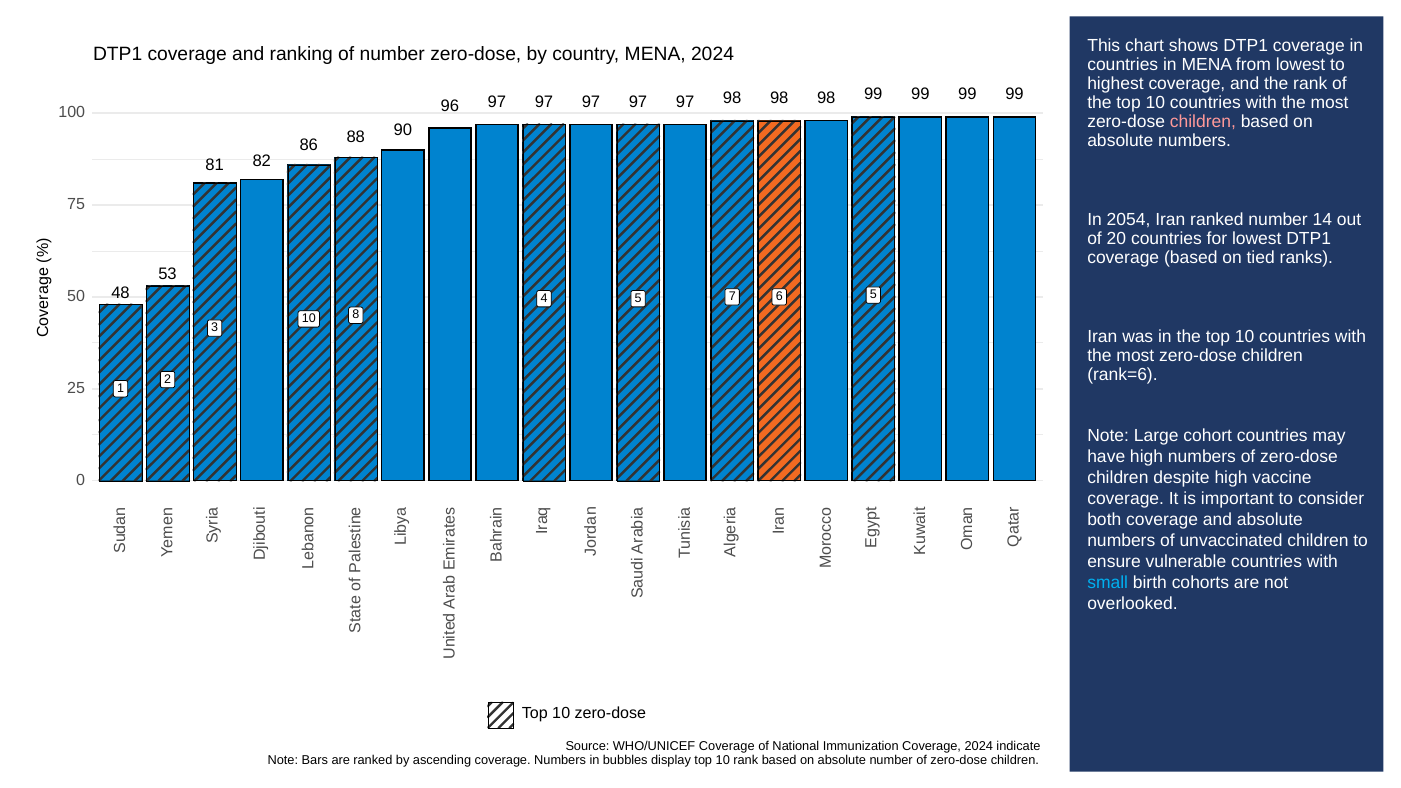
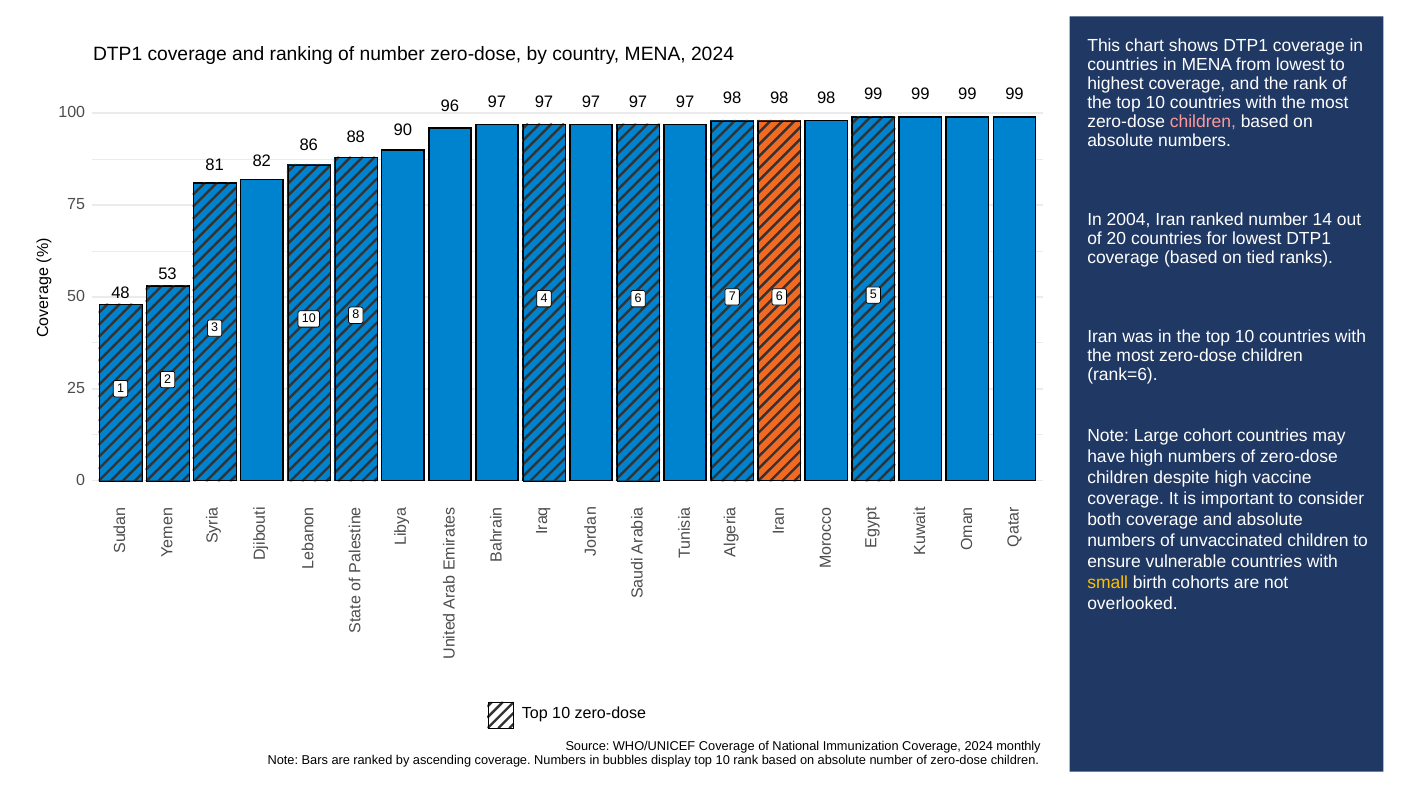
2054: 2054 -> 2004
4 5: 5 -> 6
small colour: light blue -> yellow
indicate: indicate -> monthly
